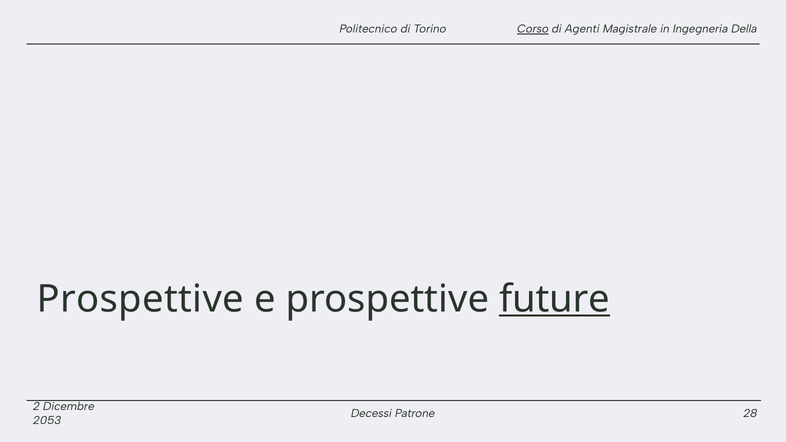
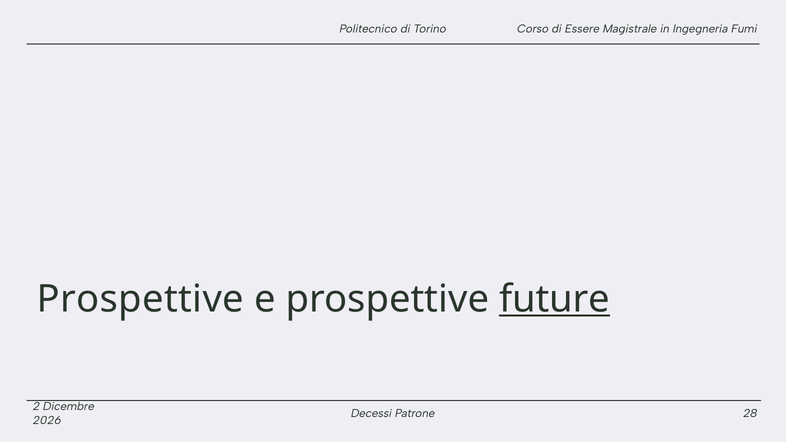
Corso underline: present -> none
Agenti: Agenti -> Essere
Della: Della -> Fumi
2053: 2053 -> 2026
